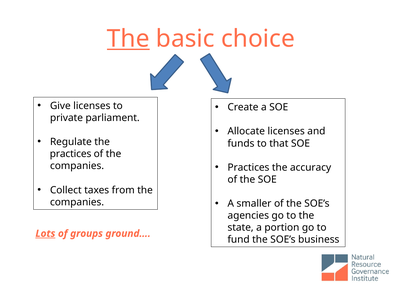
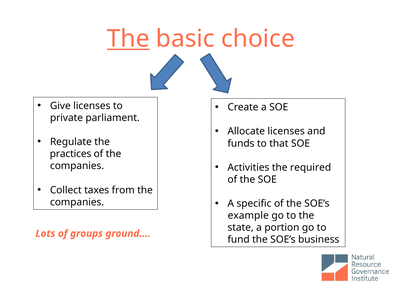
Practices at (248, 168): Practices -> Activities
accuracy: accuracy -> required
smaller: smaller -> specific
agencies: agencies -> example
Lots underline: present -> none
